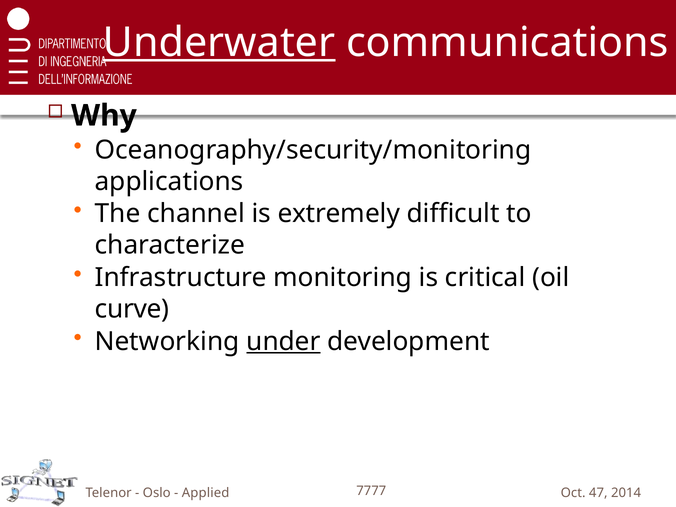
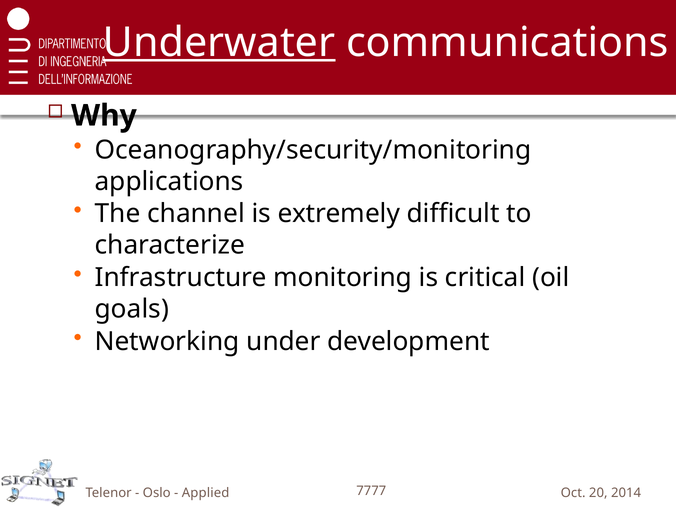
curve: curve -> goals
under underline: present -> none
47: 47 -> 20
